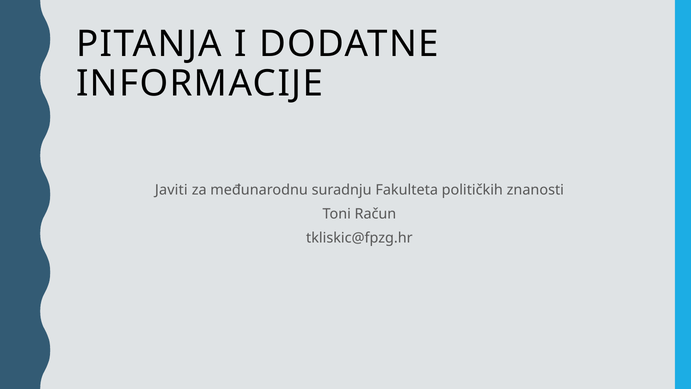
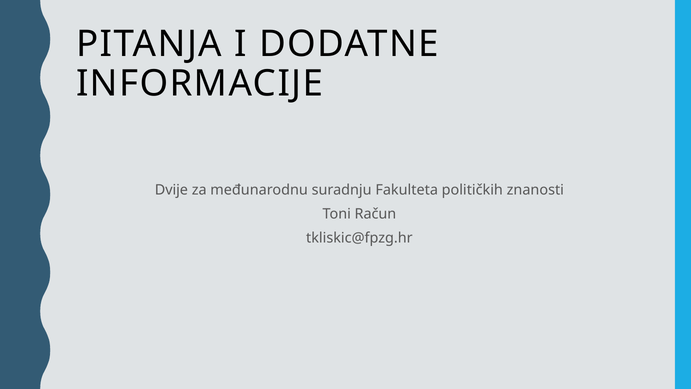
Javiti: Javiti -> Dvije
